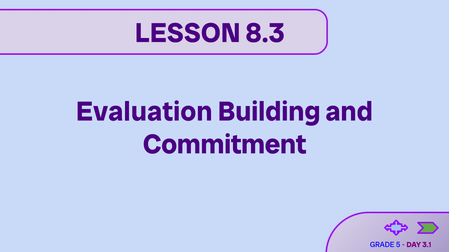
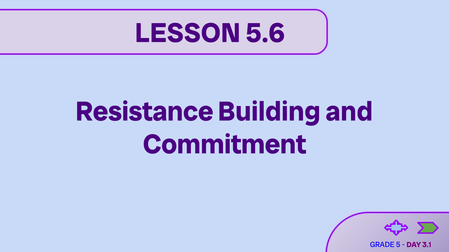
8.3: 8.3 -> 5.6
Evaluation: Evaluation -> Resistance
